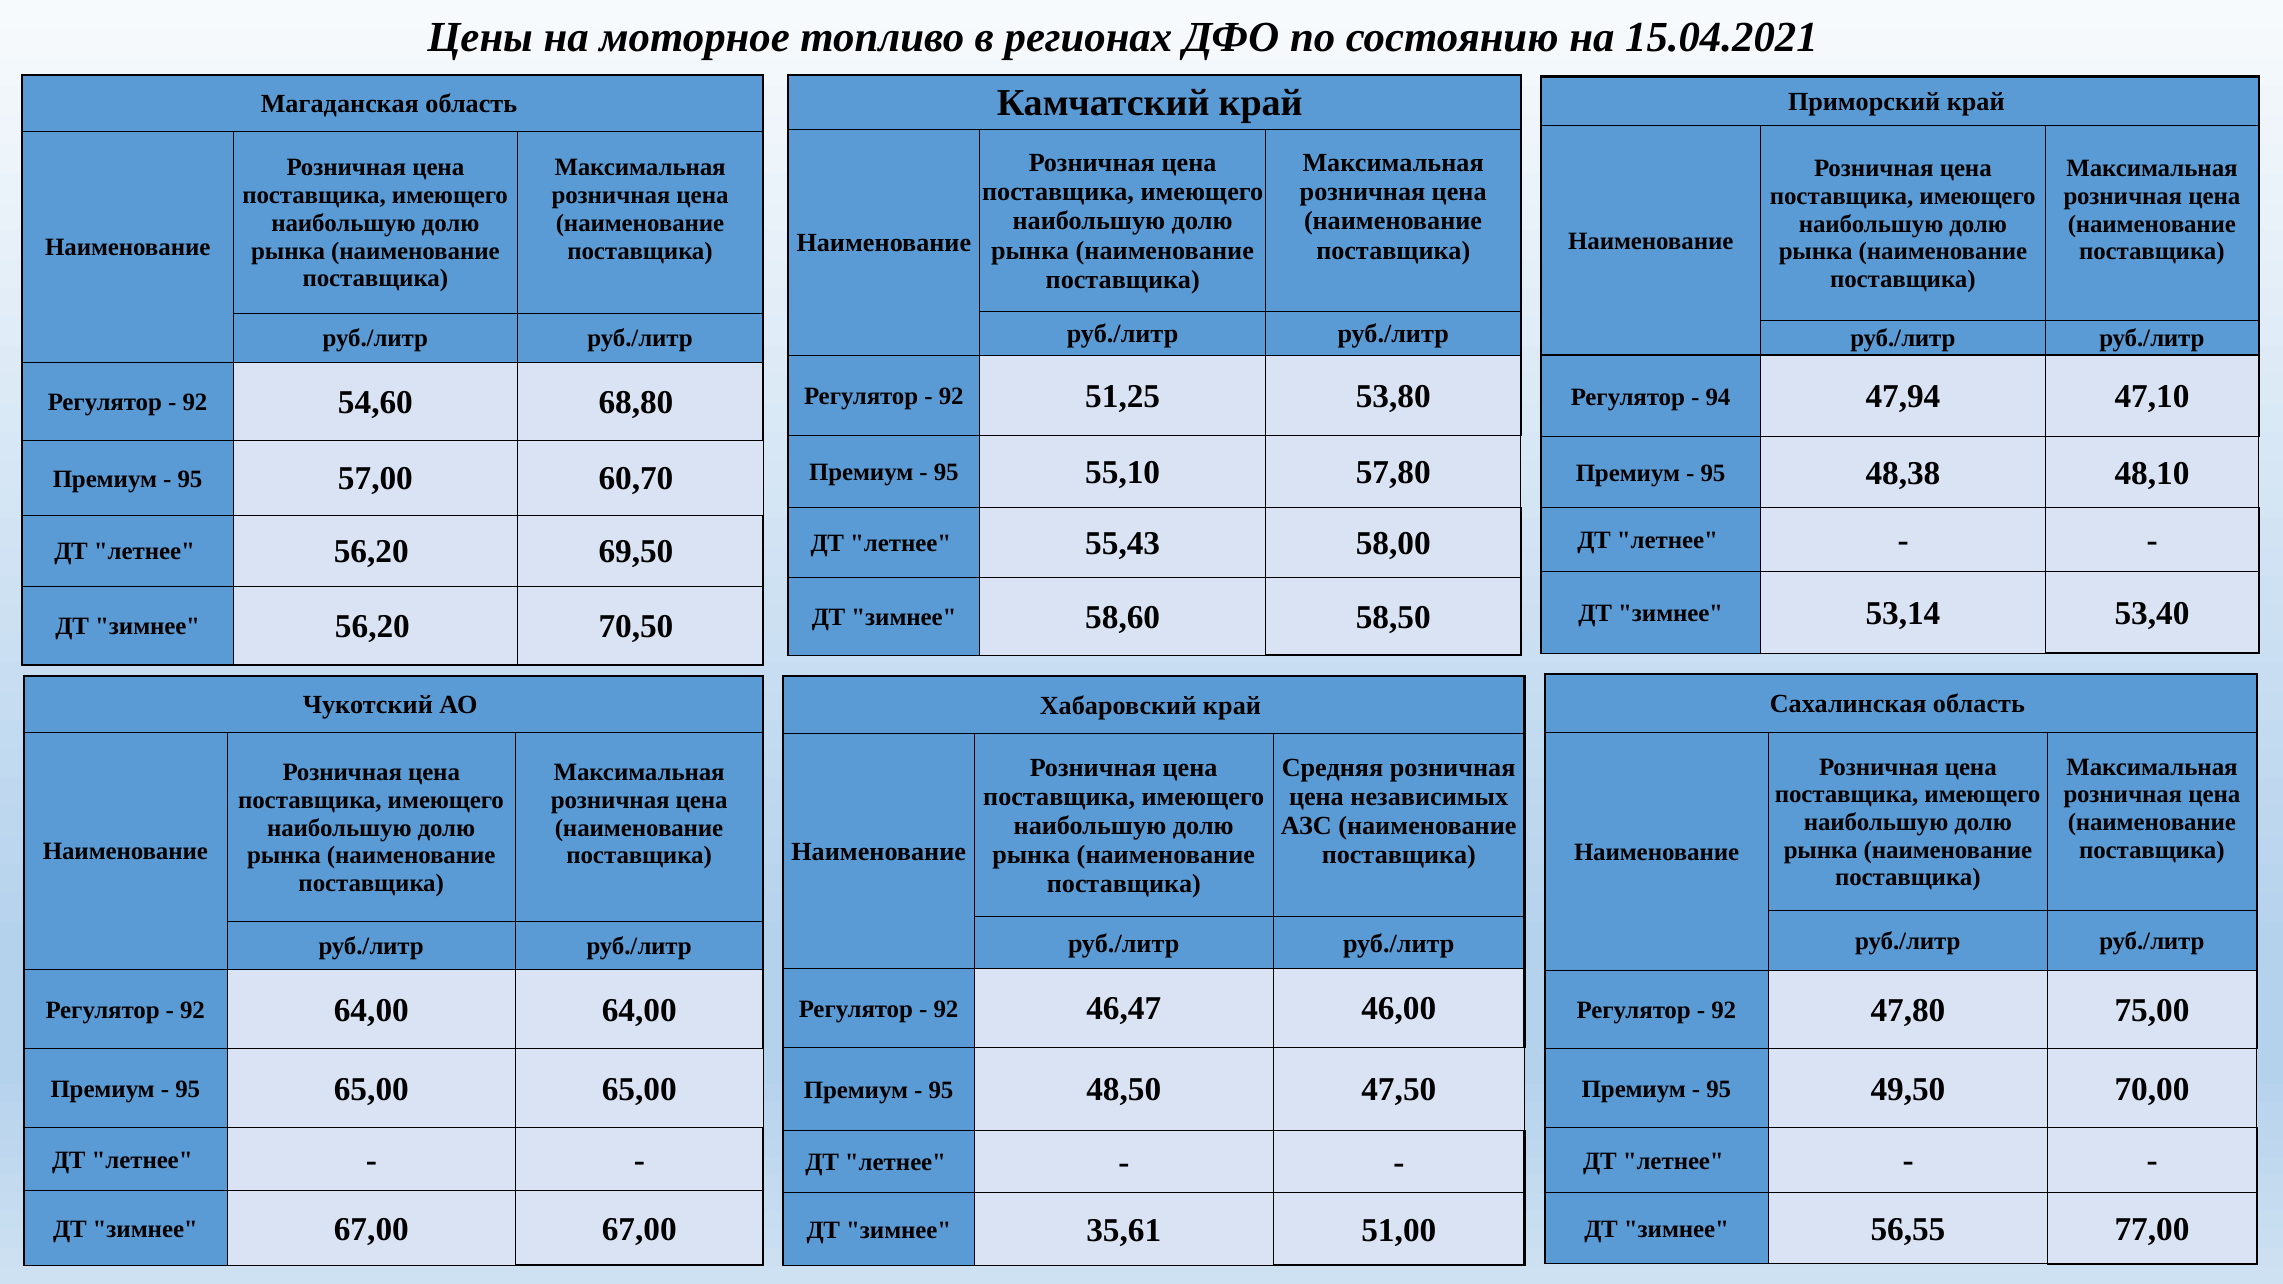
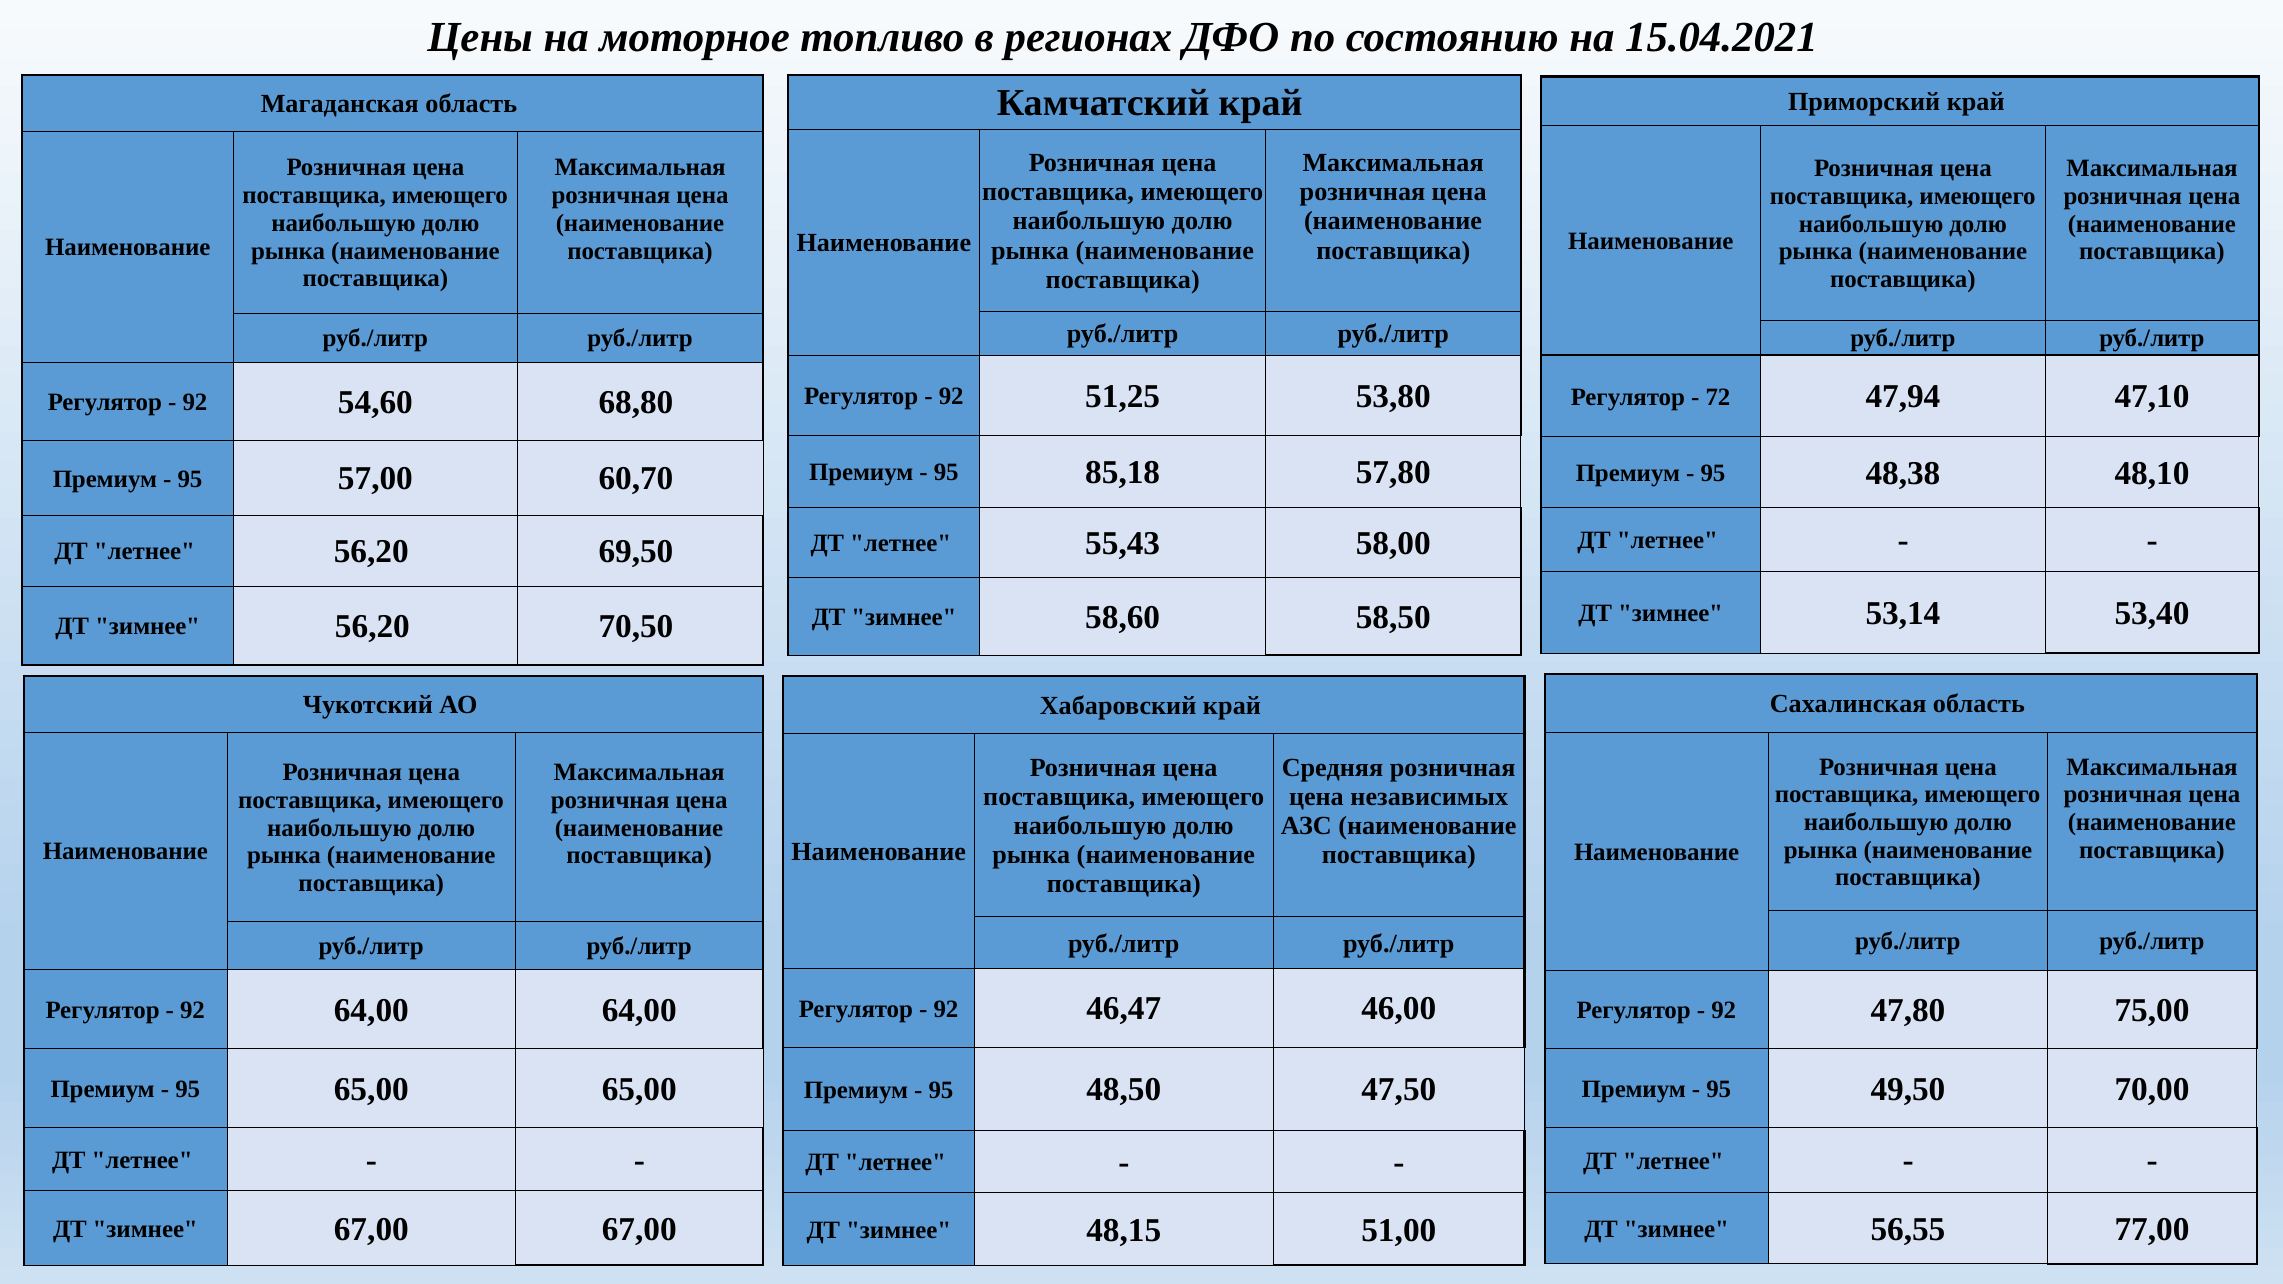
94: 94 -> 72
55,10: 55,10 -> 85,18
35,61: 35,61 -> 48,15
